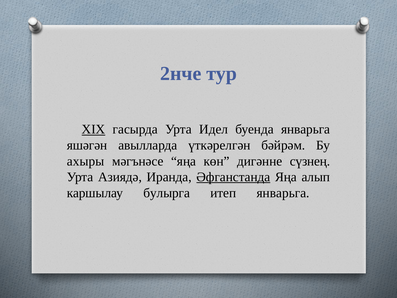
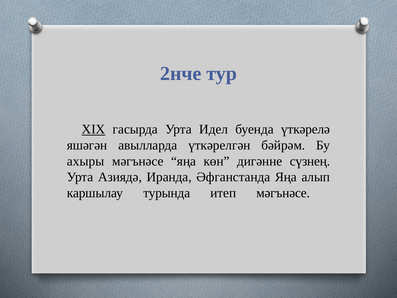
буенда январьга: январьга -> үткәрелә
Әфганстанда underline: present -> none
булырга: булырга -> турында
итеп январьга: январьга -> мәгънәсе
